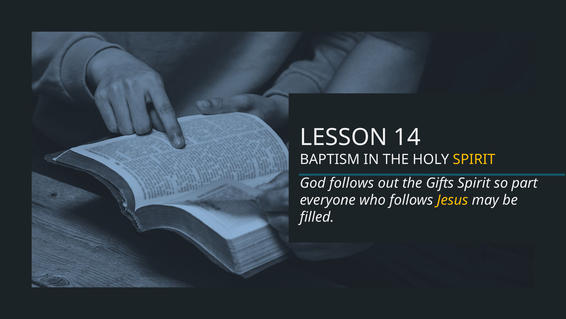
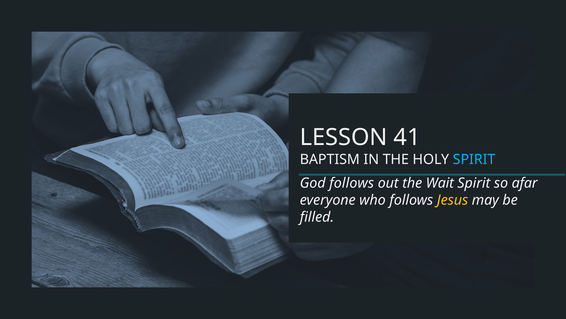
14: 14 -> 41
SPIRIT at (474, 159) colour: yellow -> light blue
Gifts: Gifts -> Wait
part: part -> afar
